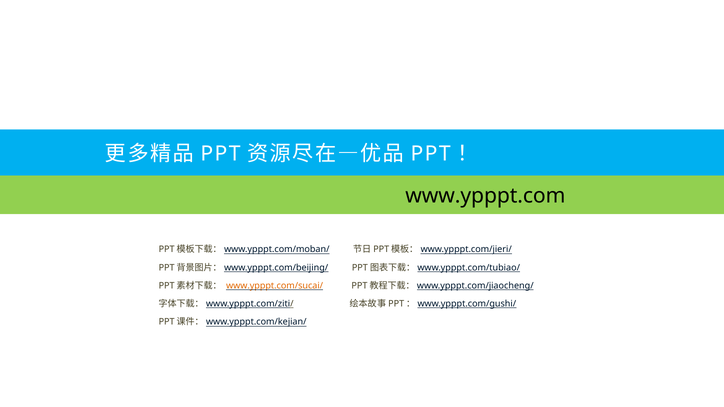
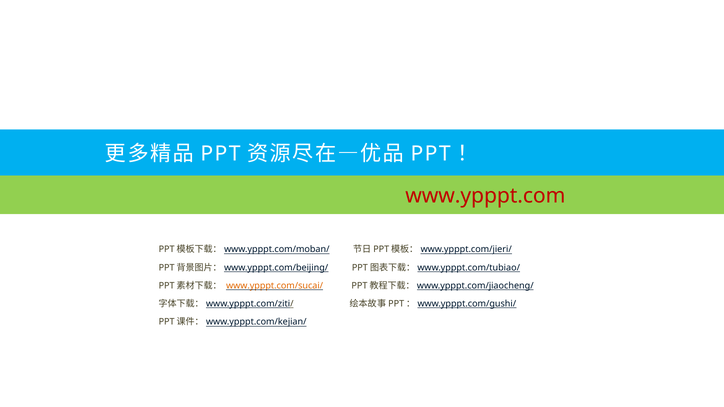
www.ypppt.com colour: black -> red
